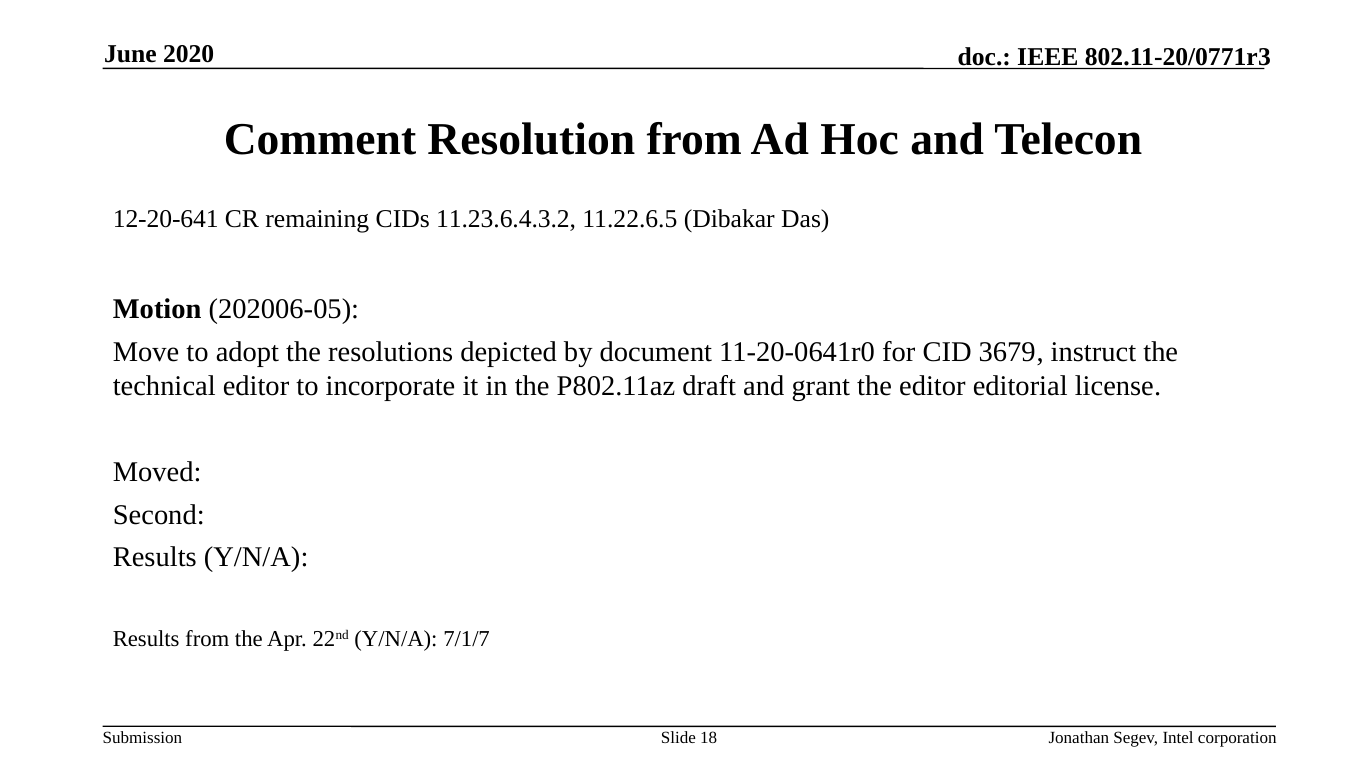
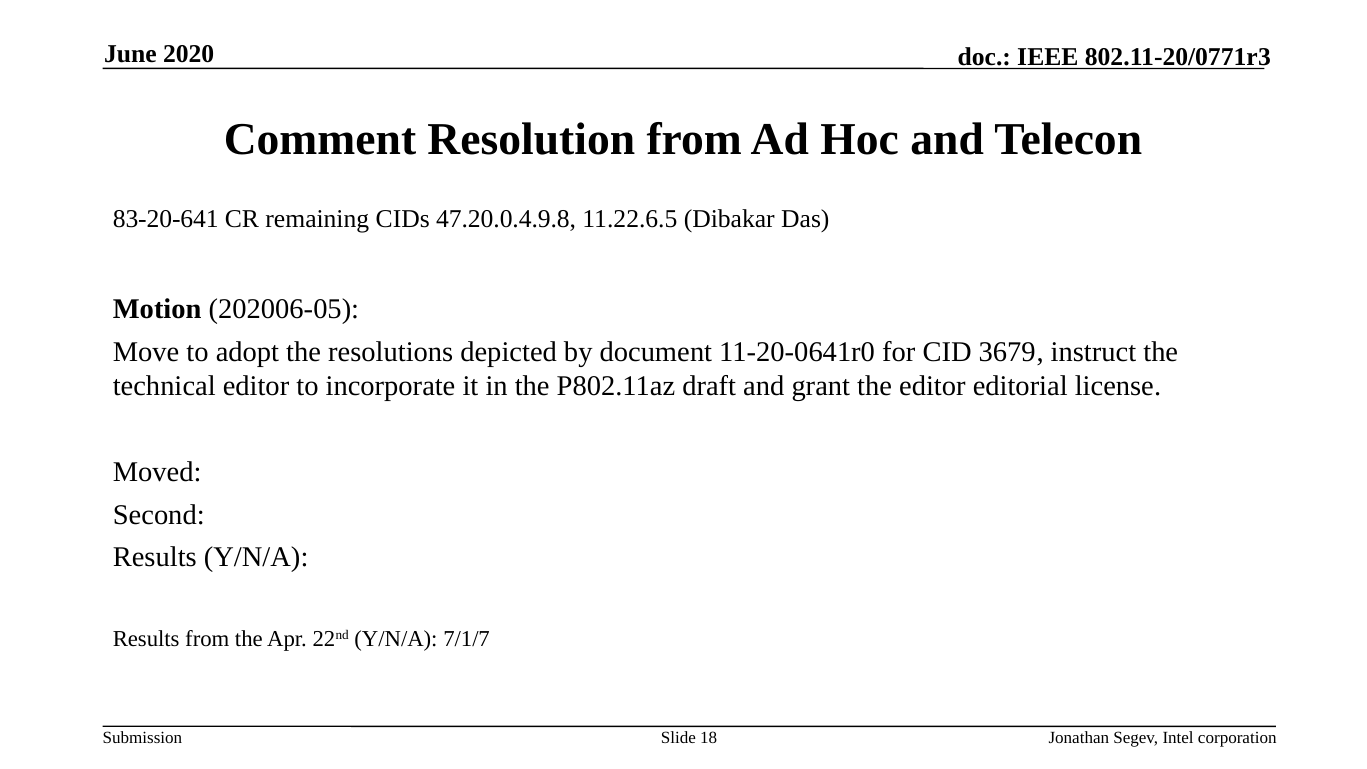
12-20-641: 12-20-641 -> 83-20-641
11.23.6.4.3.2: 11.23.6.4.3.2 -> 47.20.0.4.9.8
